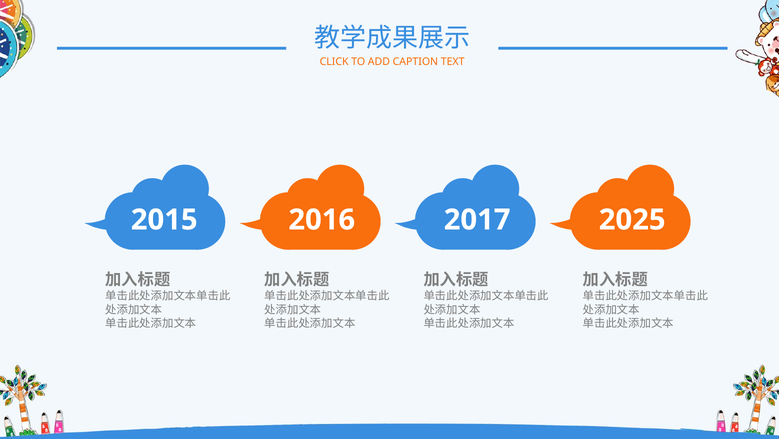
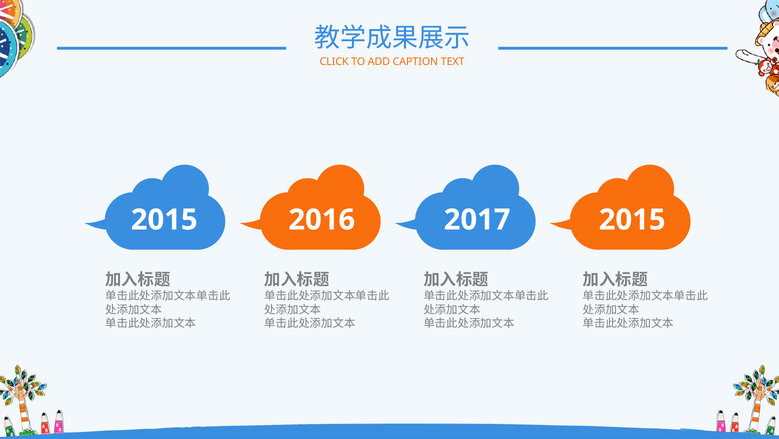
2017 2025: 2025 -> 2015
